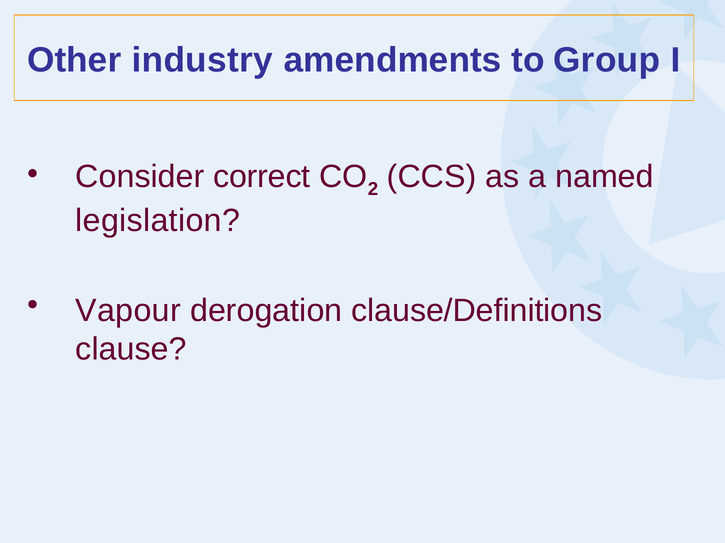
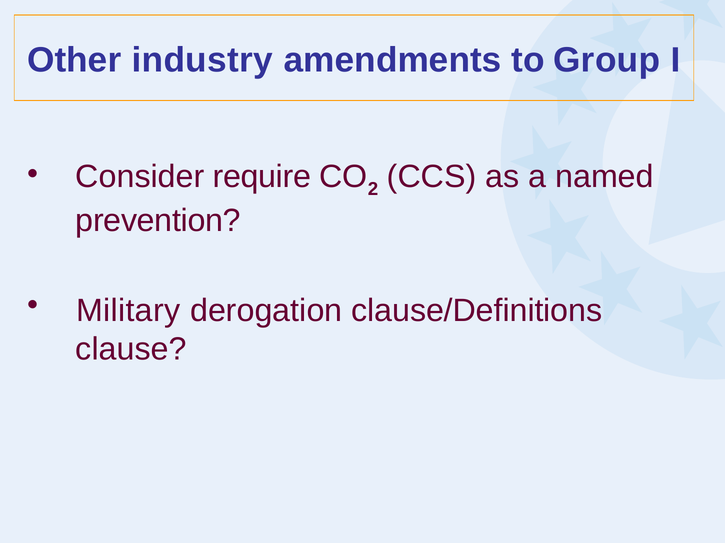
correct: correct -> require
legislation: legislation -> prevention
Vapour: Vapour -> Military
